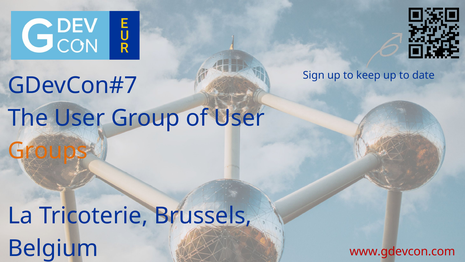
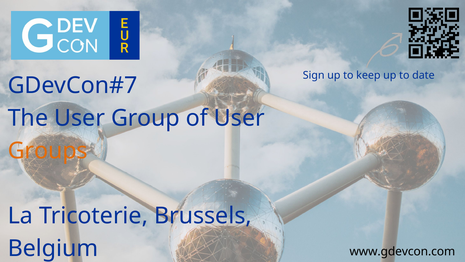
www.gdevcon.com colour: red -> black
